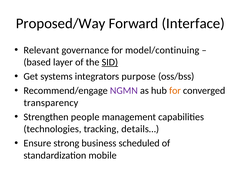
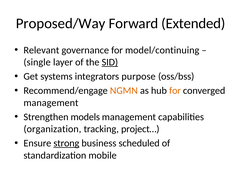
Interface: Interface -> Extended
based: based -> single
NGMN colour: purple -> orange
transparency at (51, 103): transparency -> management
people: people -> models
technologies: technologies -> organization
details…: details… -> project…
strong underline: none -> present
